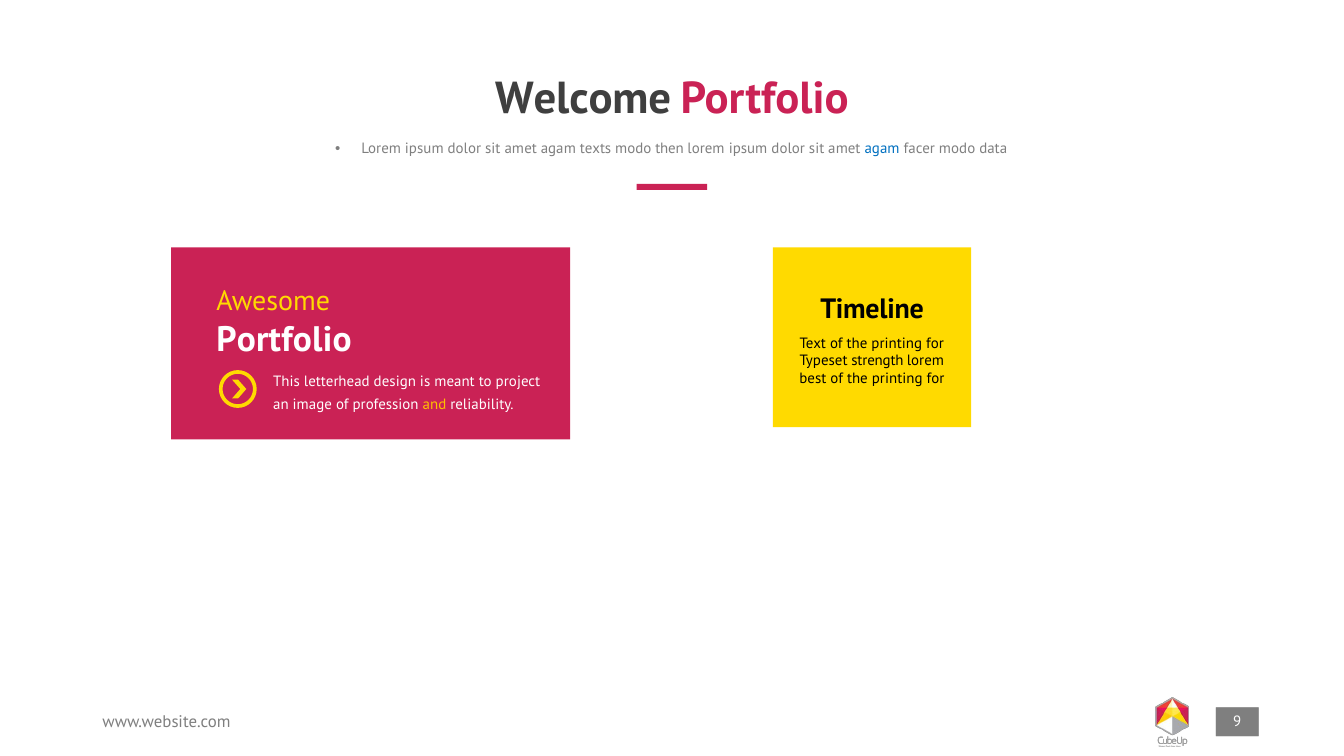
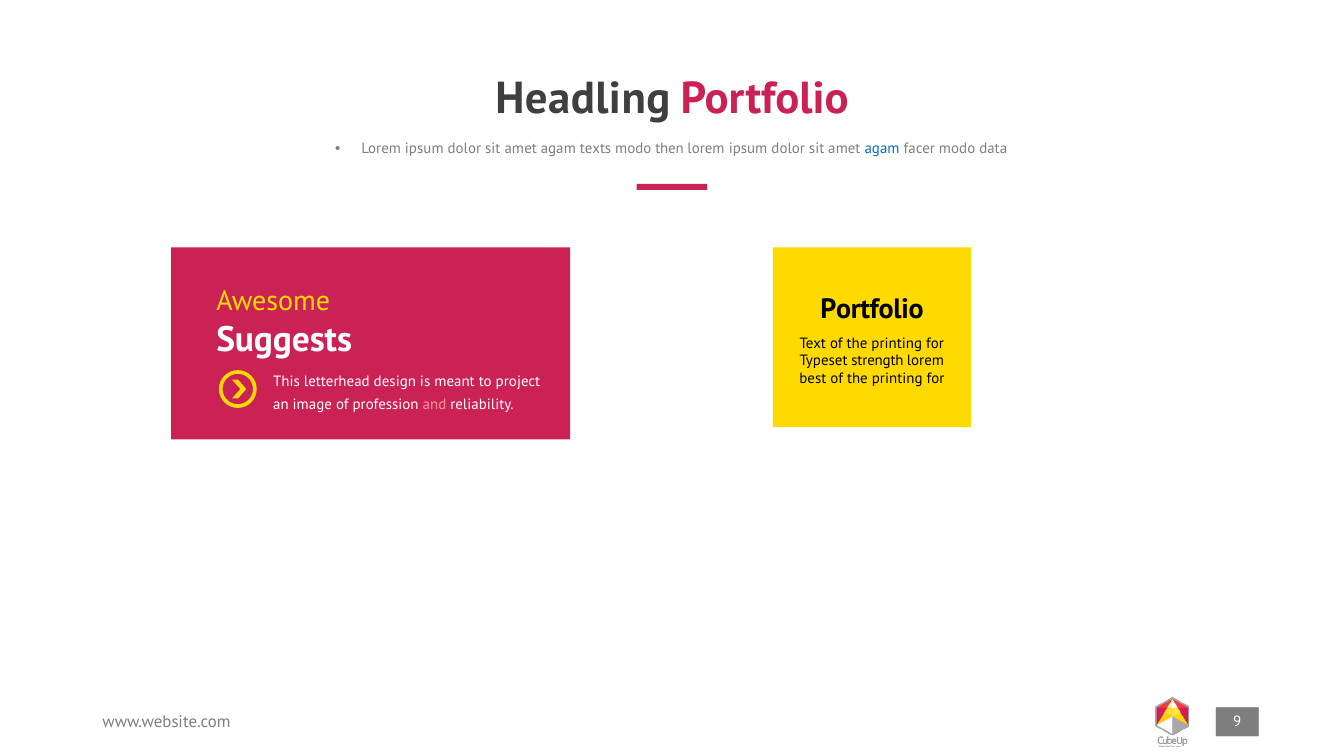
Welcome: Welcome -> Headling
Timeline at (872, 309): Timeline -> Portfolio
Portfolio at (284, 339): Portfolio -> Suggests
and colour: yellow -> pink
